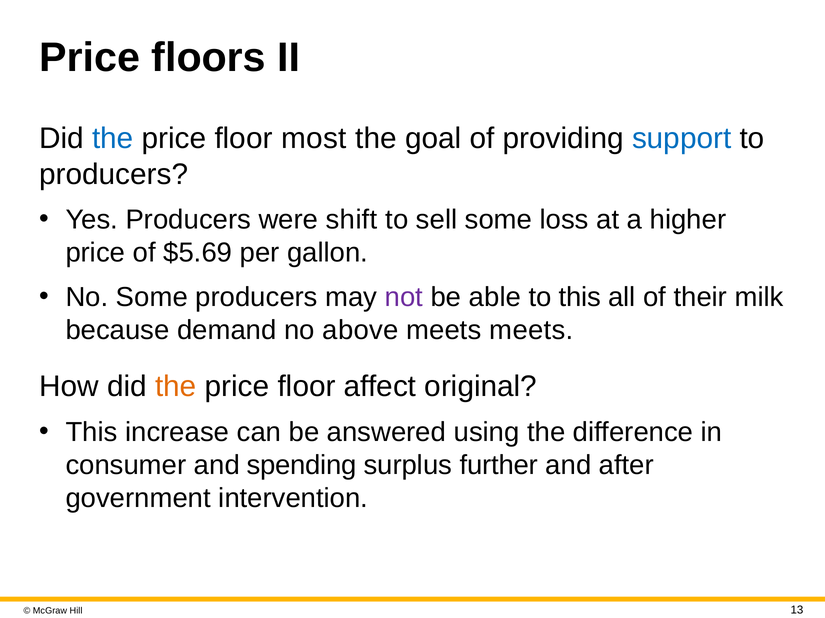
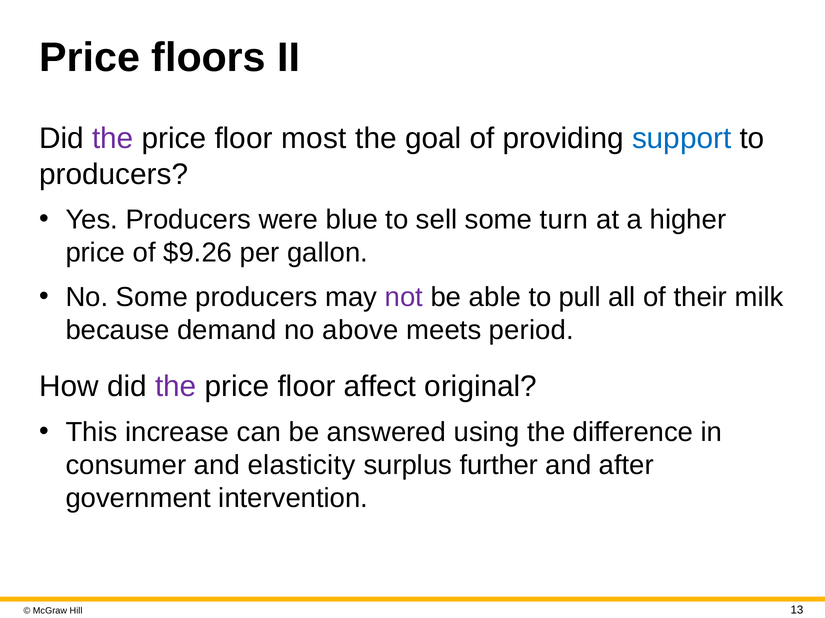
the at (113, 139) colour: blue -> purple
shift: shift -> blue
loss: loss -> turn
$5.69: $5.69 -> $9.26
to this: this -> pull
meets meets: meets -> period
the at (176, 387) colour: orange -> purple
spending: spending -> elasticity
